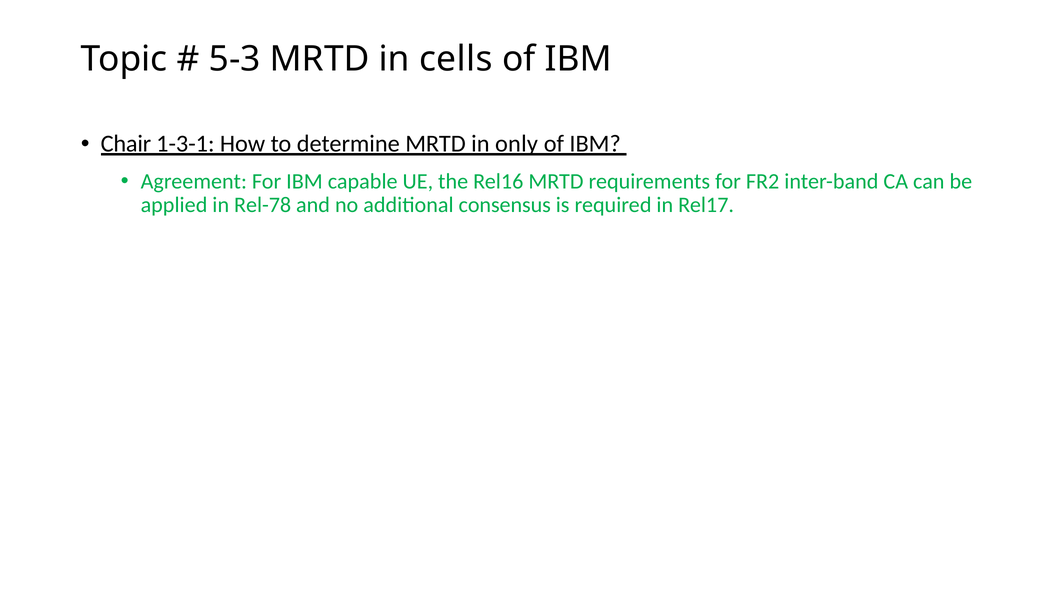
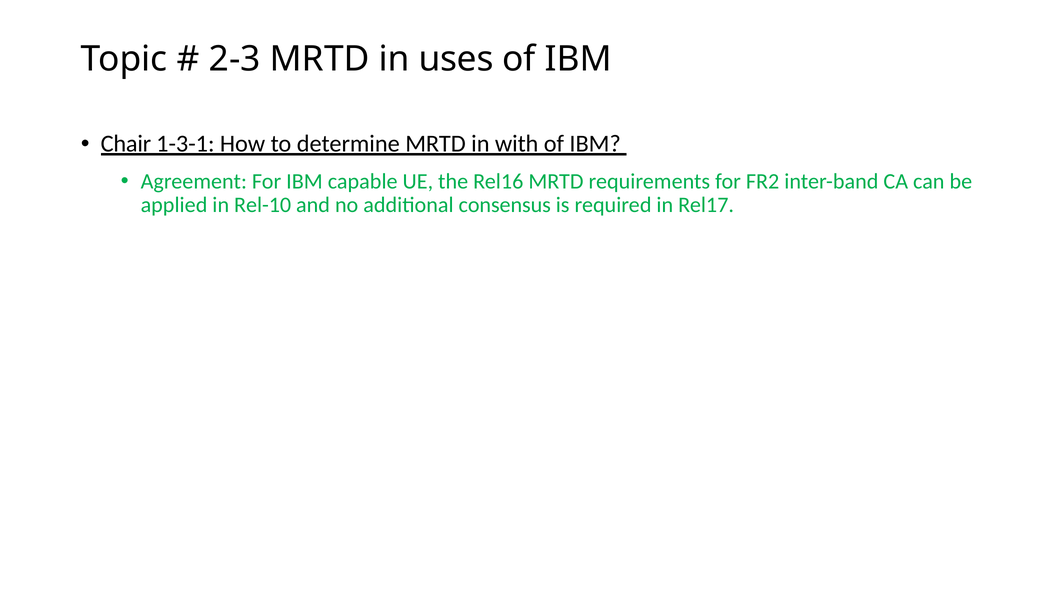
5-3: 5-3 -> 2-3
cells: cells -> uses
only: only -> with
Rel-78: Rel-78 -> Rel-10
